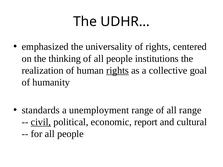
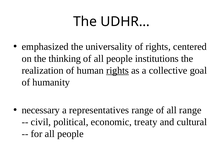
standards: standards -> necessary
unemployment: unemployment -> representatives
civil underline: present -> none
report: report -> treaty
